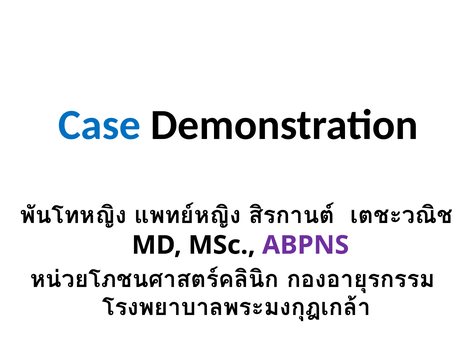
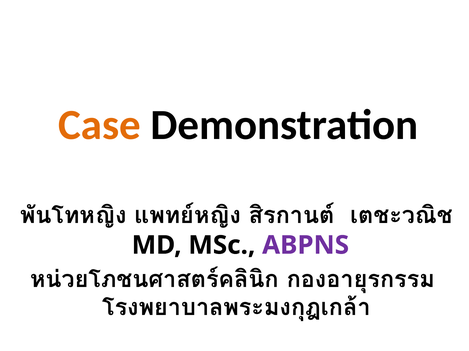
Case colour: blue -> orange
